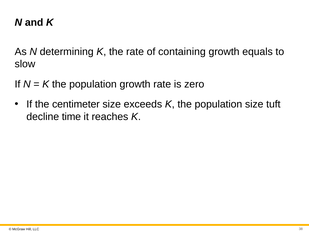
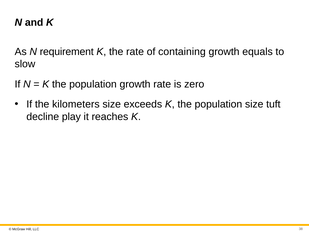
determining: determining -> requirement
centimeter: centimeter -> kilometers
time: time -> play
